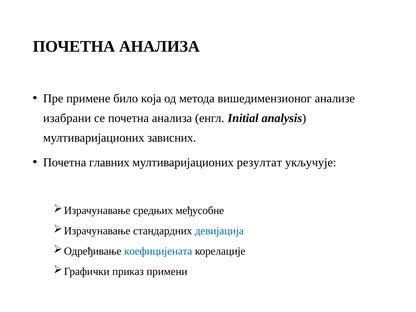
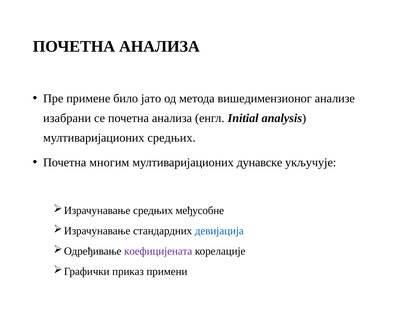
која: која -> јато
мултиваријационих зависних: зависних -> средњих
главних: главних -> многим
резултат: резултат -> дунавске
коефицијената colour: blue -> purple
